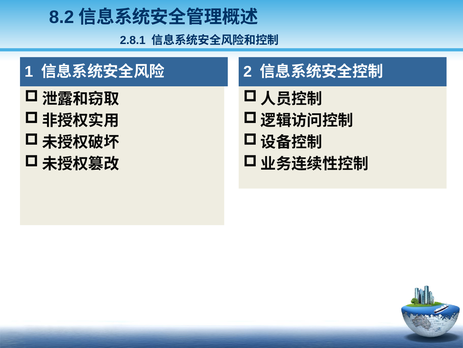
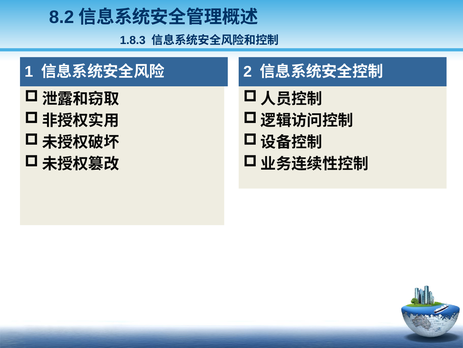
2.8.1: 2.8.1 -> 1.8.3
